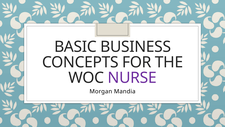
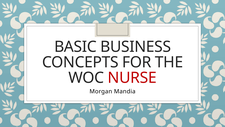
NURSE colour: purple -> red
